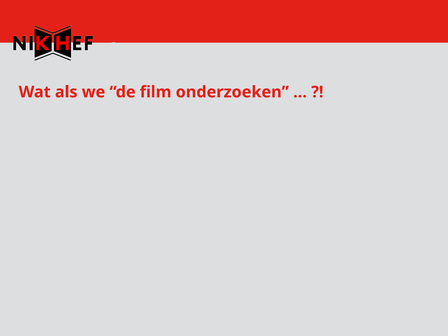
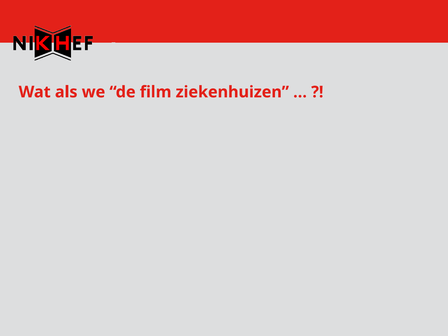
onderzoeken: onderzoeken -> ziekenhuizen
